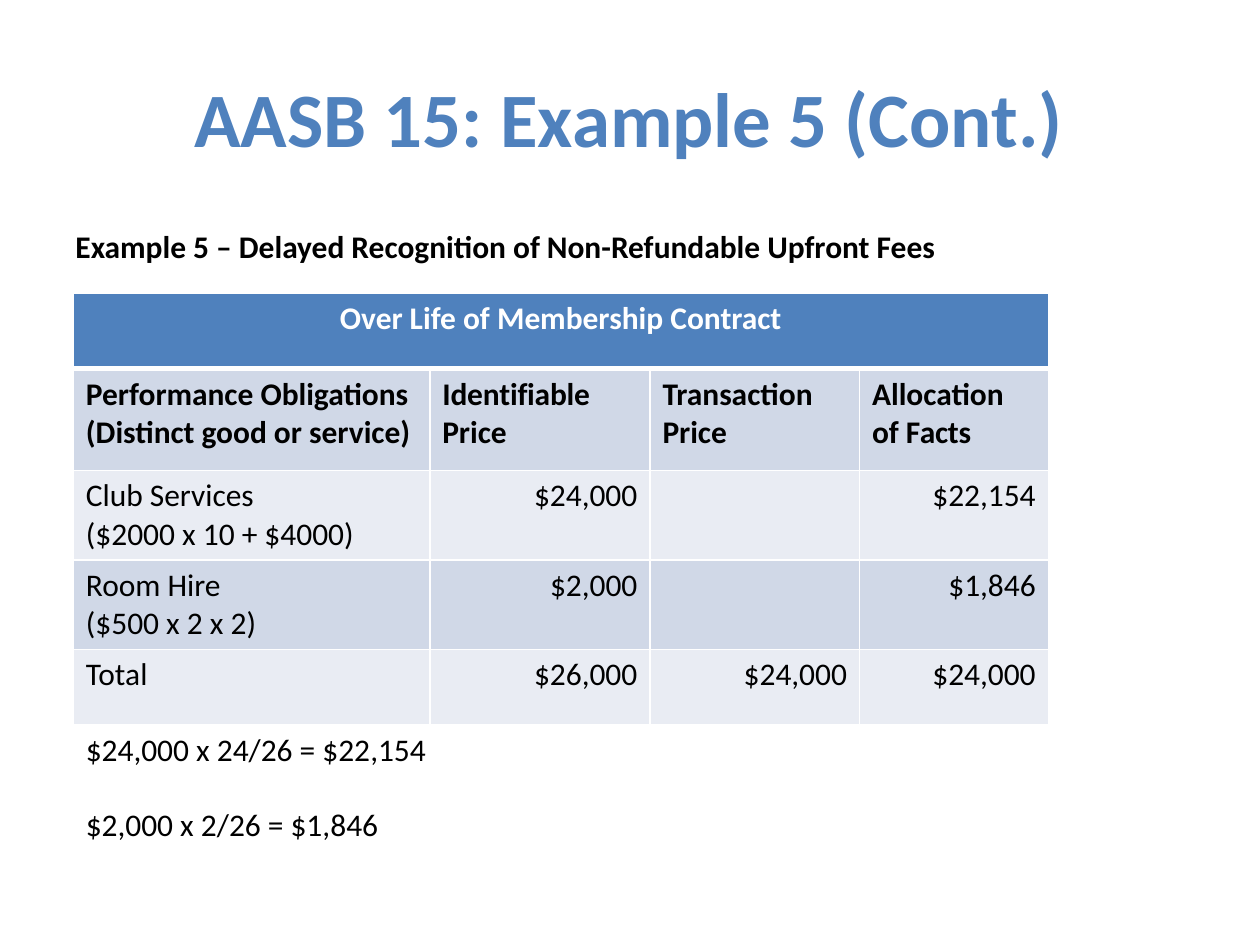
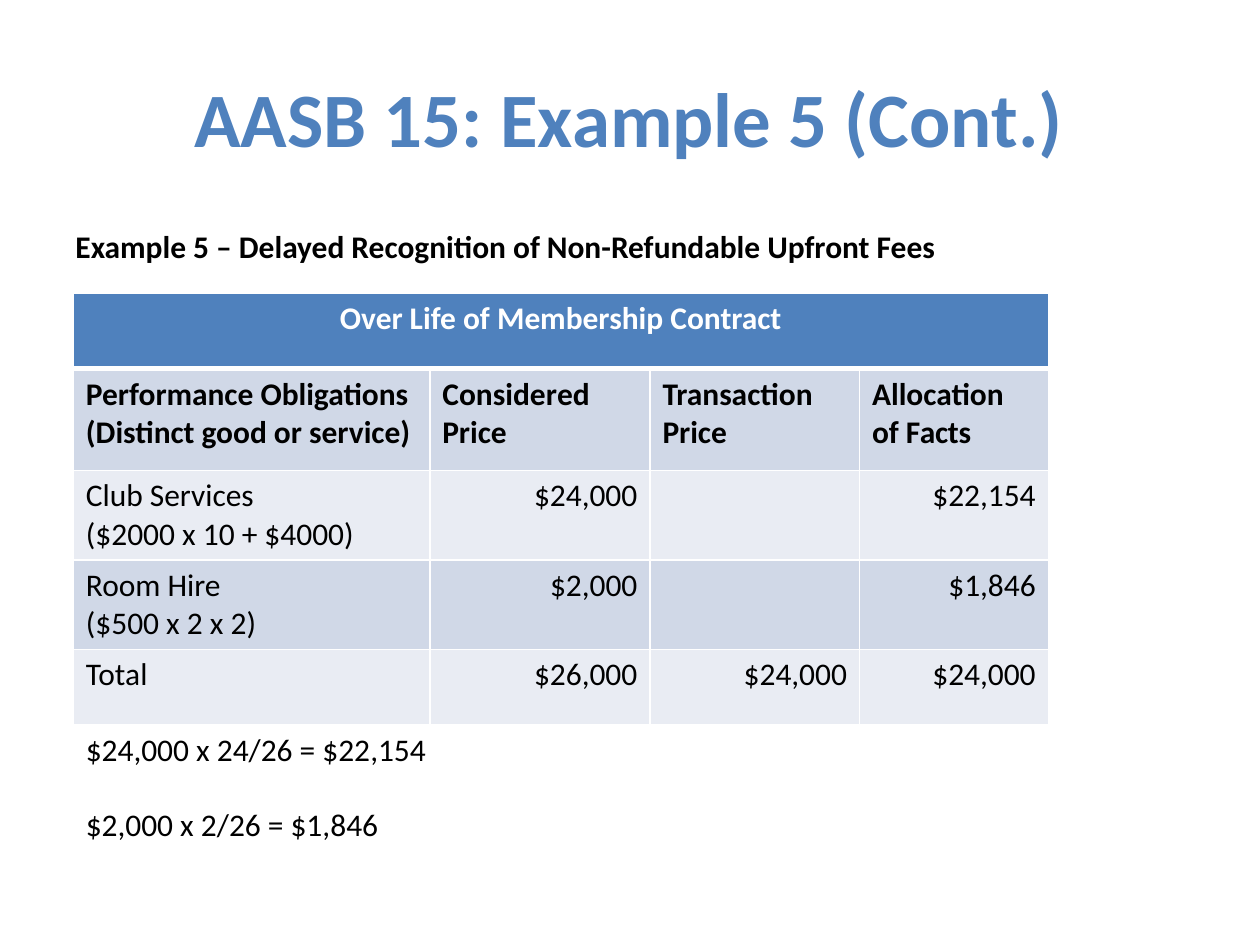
Identifiable: Identifiable -> Considered
